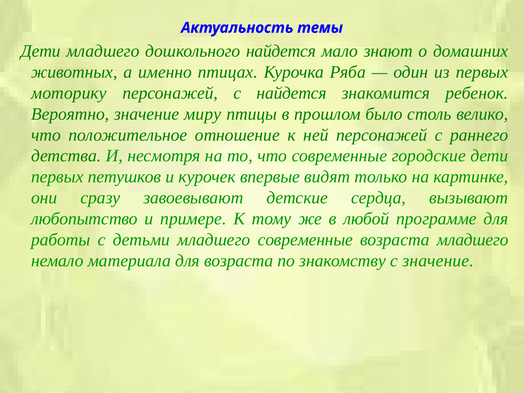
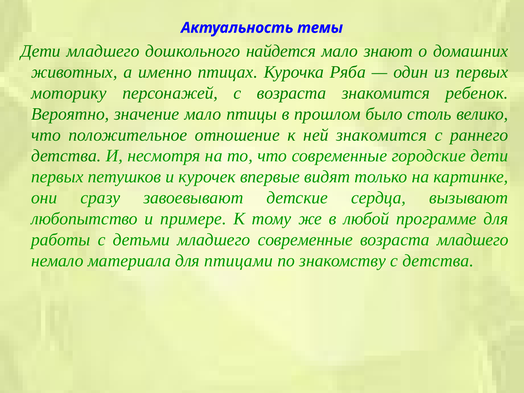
с найдется: найдется -> возраста
значение миру: миру -> мало
ней персонажей: персонажей -> знакомится
для возраста: возраста -> птицами
с значение: значение -> детства
